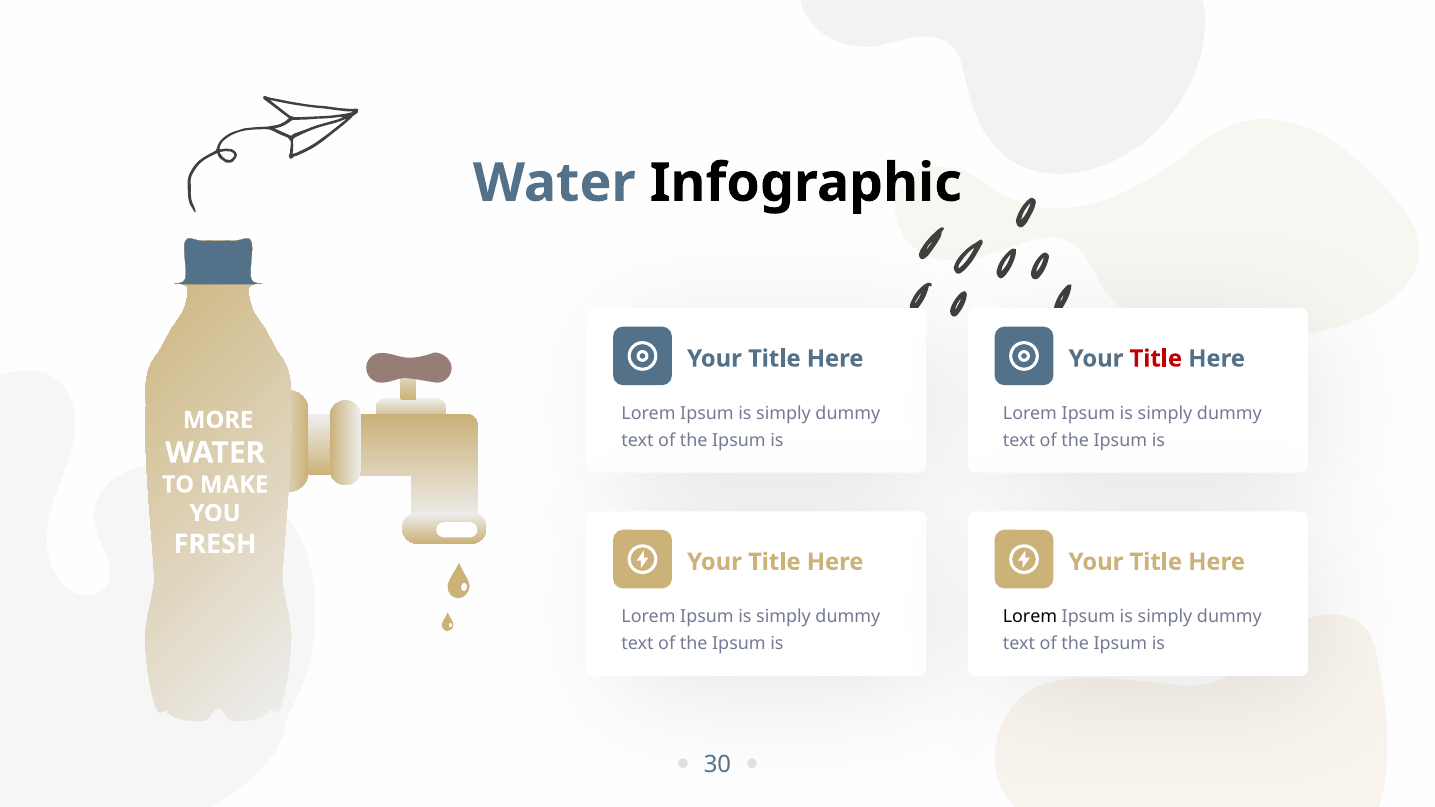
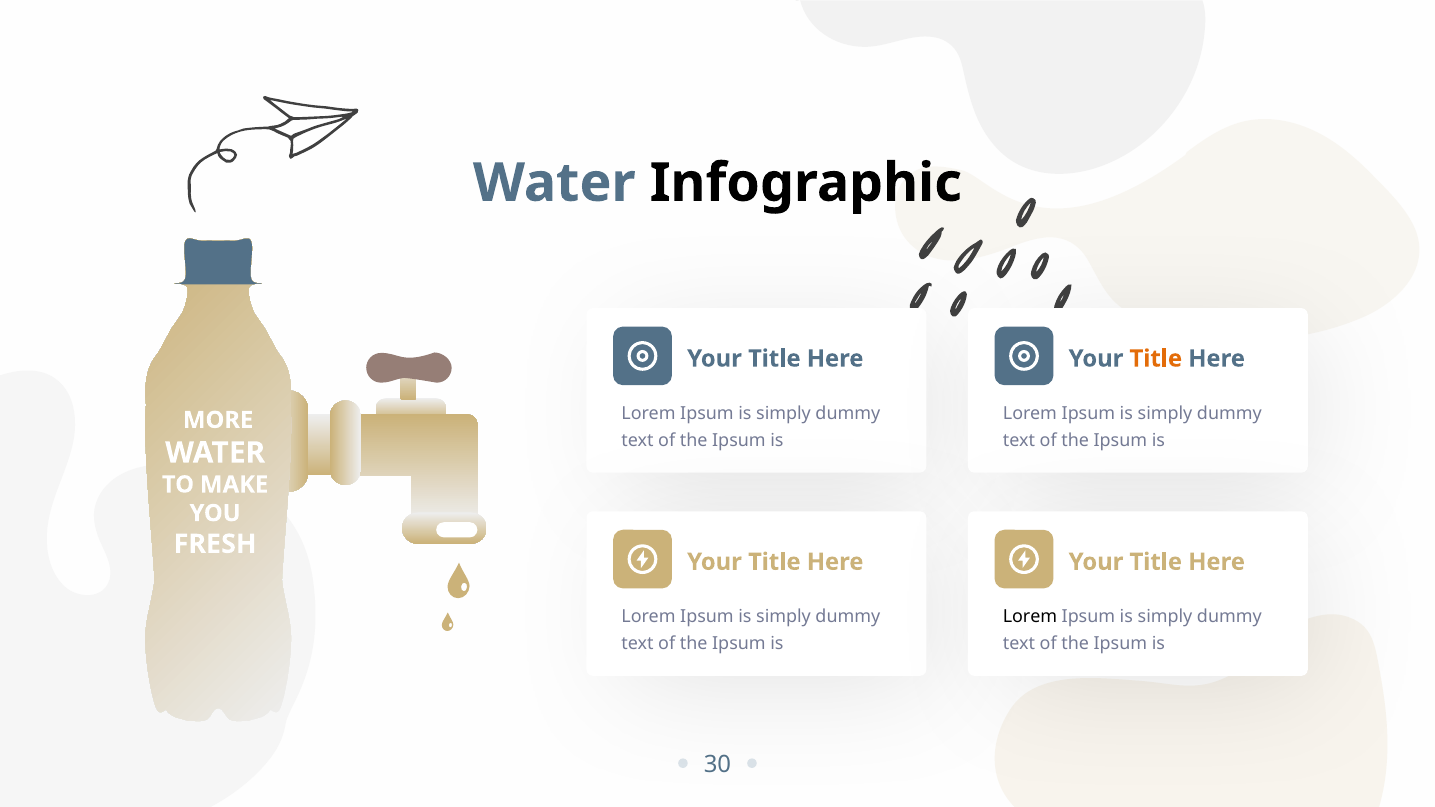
Title at (1156, 359) colour: red -> orange
